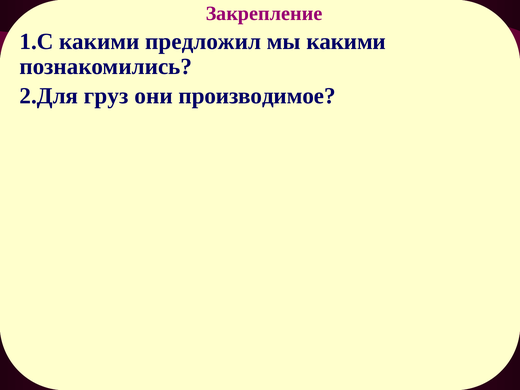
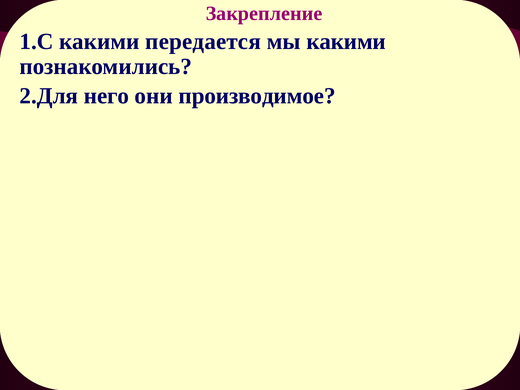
предложил: предложил -> передается
груз: груз -> него
